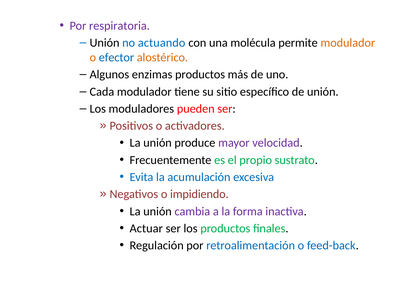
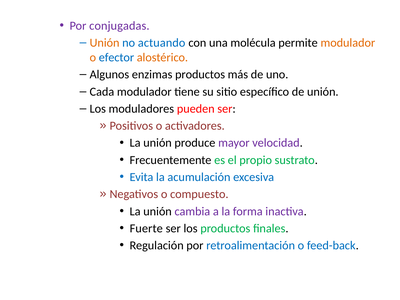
respiratoria: respiratoria -> conjugadas
Unión at (105, 43) colour: black -> orange
impidiendo: impidiendo -> compuesto
Actuar: Actuar -> Fuerte
